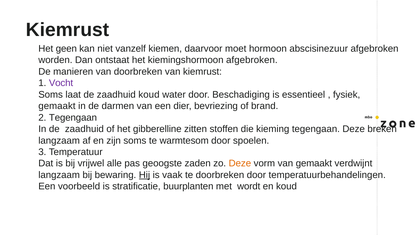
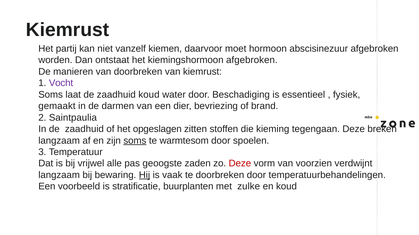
geen: geen -> partij
2 Tegengaan: Tegengaan -> Saintpaulia
gibberelline: gibberelline -> opgeslagen
soms at (135, 141) underline: none -> present
Deze at (240, 164) colour: orange -> red
van gemaakt: gemaakt -> voorzien
wordt: wordt -> zulke
